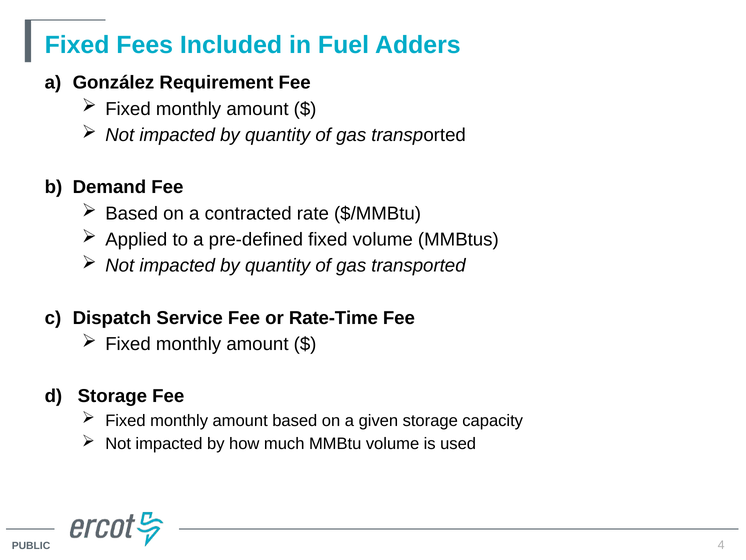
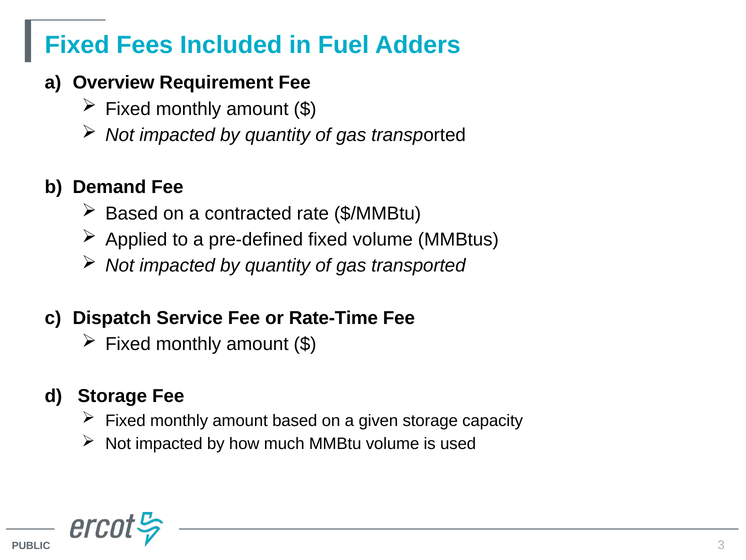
González: González -> Overview
4: 4 -> 3
